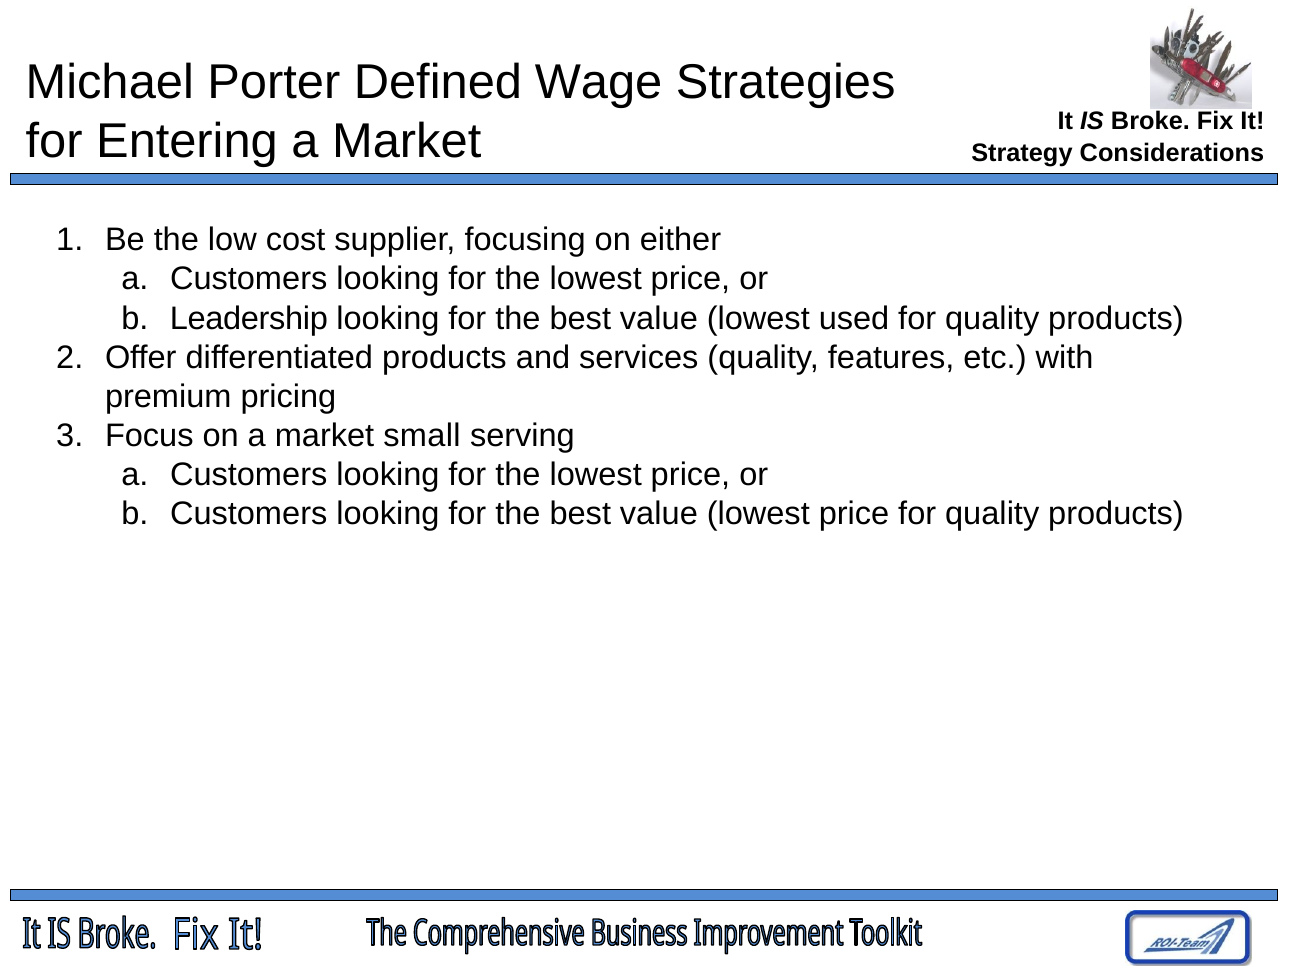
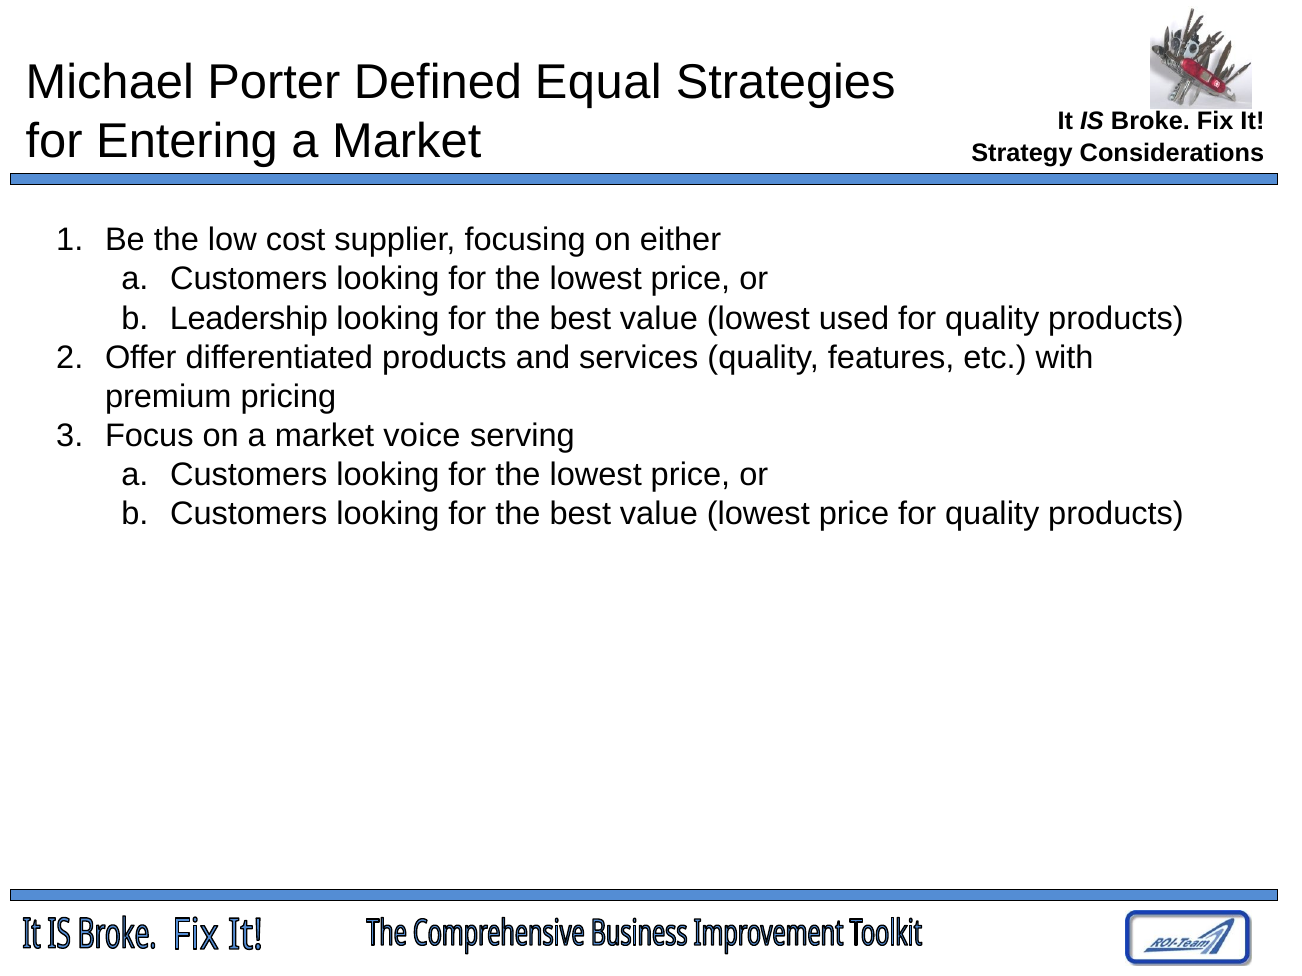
Wage: Wage -> Equal
small: small -> voice
